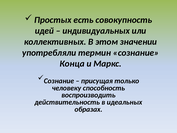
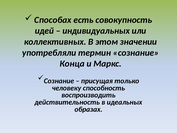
Простых: Простых -> Способах
